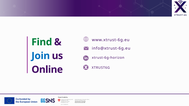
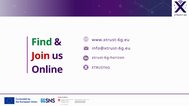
Join colour: blue -> red
